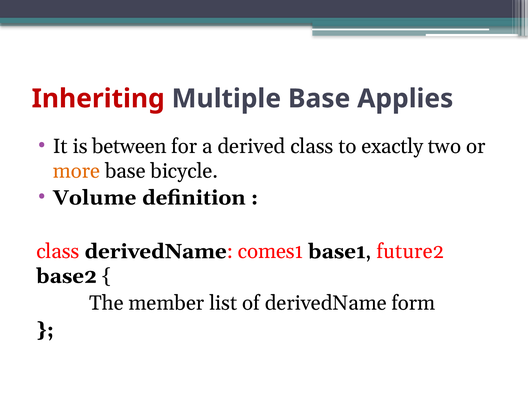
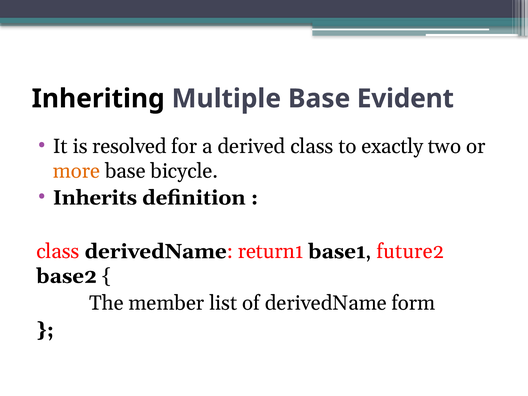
Inheriting colour: red -> black
Applies: Applies -> Evident
between: between -> resolved
Volume: Volume -> Inherits
comes1: comes1 -> return1
